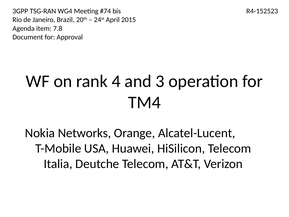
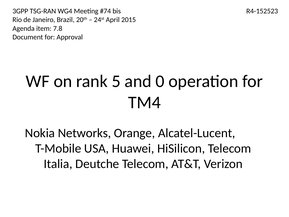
4: 4 -> 5
3: 3 -> 0
